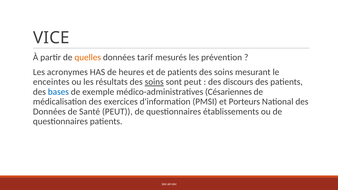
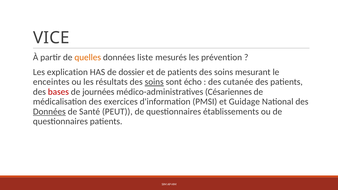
tarif: tarif -> liste
acronymes: acronymes -> explication
heures: heures -> dossier
sont peut: peut -> écho
discours: discours -> cutanée
bases colour: blue -> red
exemple: exemple -> journées
Porteurs: Porteurs -> Guidage
Données at (49, 112) underline: none -> present
